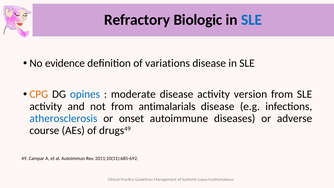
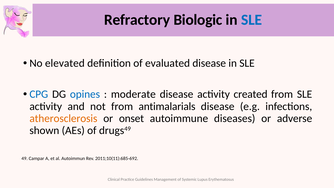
evidence: evidence -> elevated
variations: variations -> evaluated
CPG colour: orange -> blue
version: version -> created
atherosclerosis colour: blue -> orange
course: course -> shown
